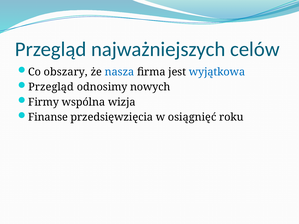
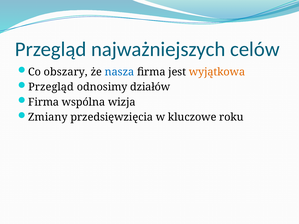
wyjątkowa colour: blue -> orange
nowych: nowych -> działów
Firmy at (44, 102): Firmy -> Firma
Finanse: Finanse -> Zmiany
osiągnięć: osiągnięć -> kluczowe
